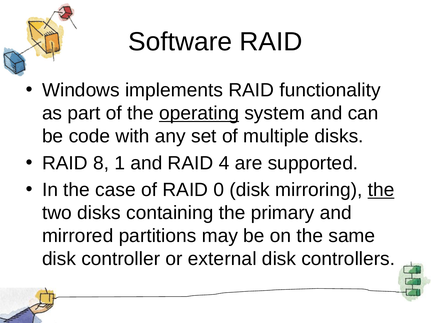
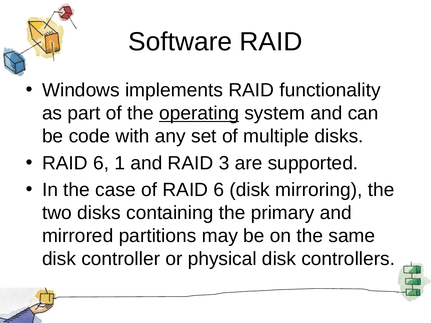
8 at (101, 163): 8 -> 6
4: 4 -> 3
of RAID 0: 0 -> 6
the at (381, 190) underline: present -> none
external: external -> physical
